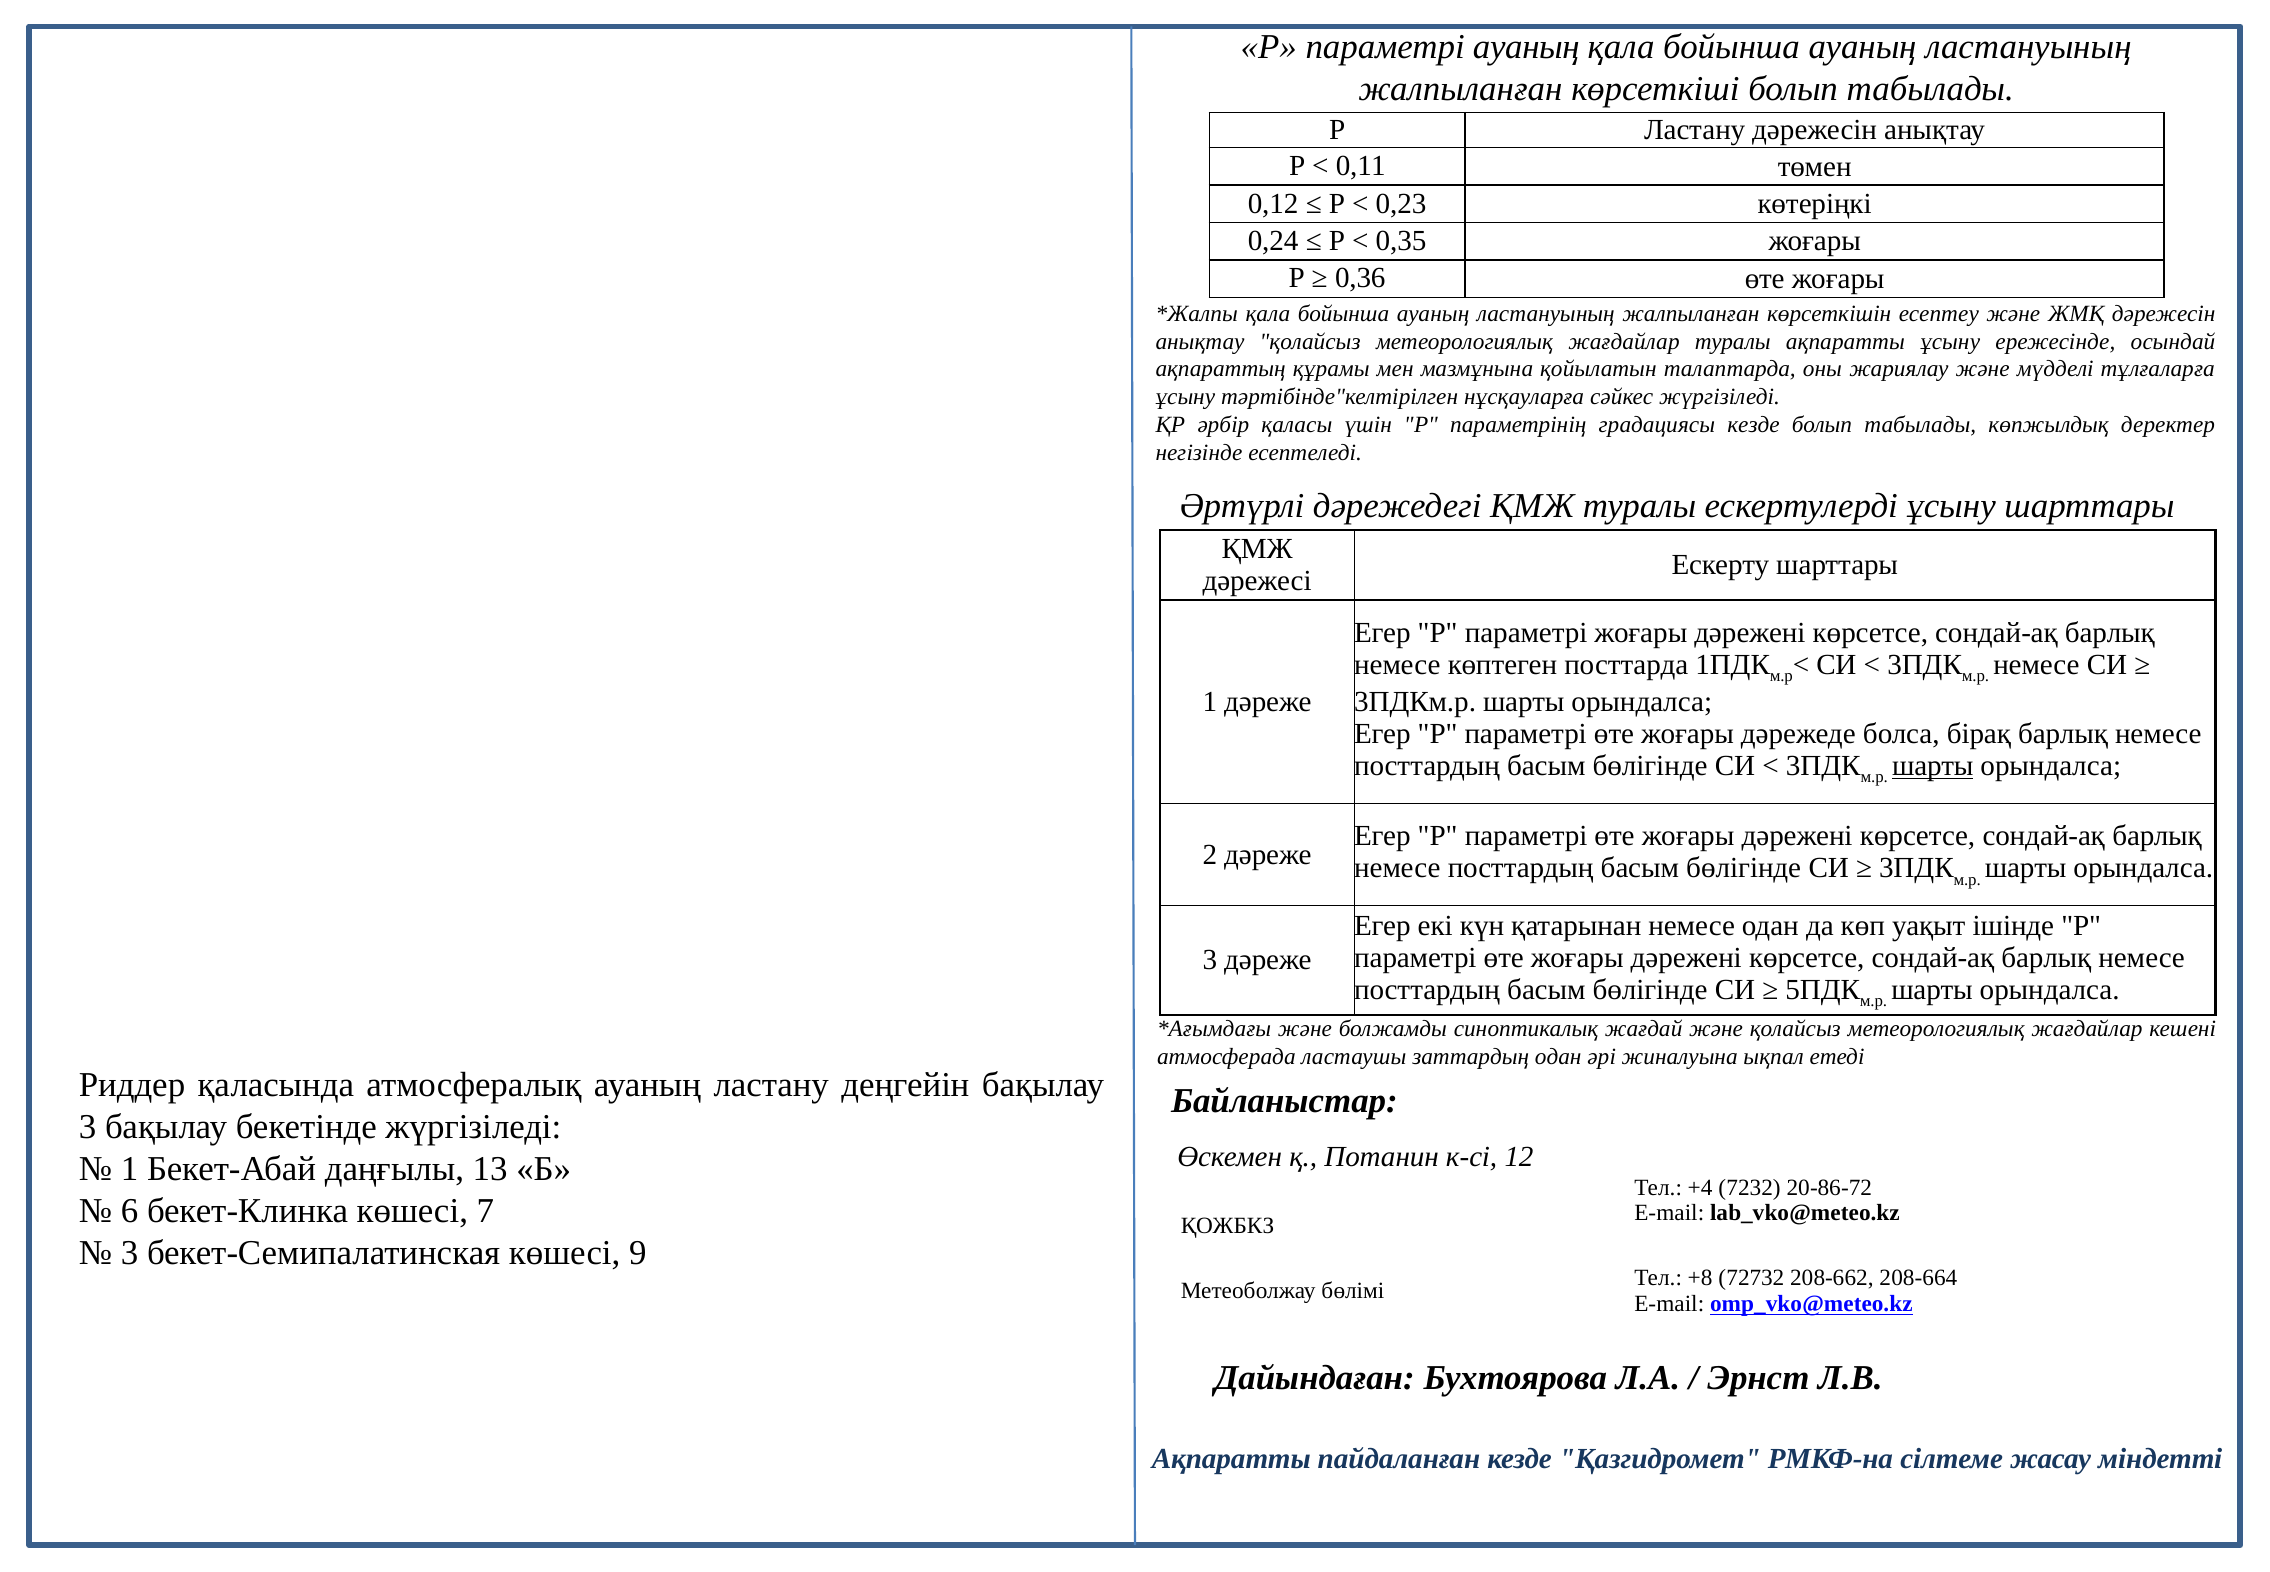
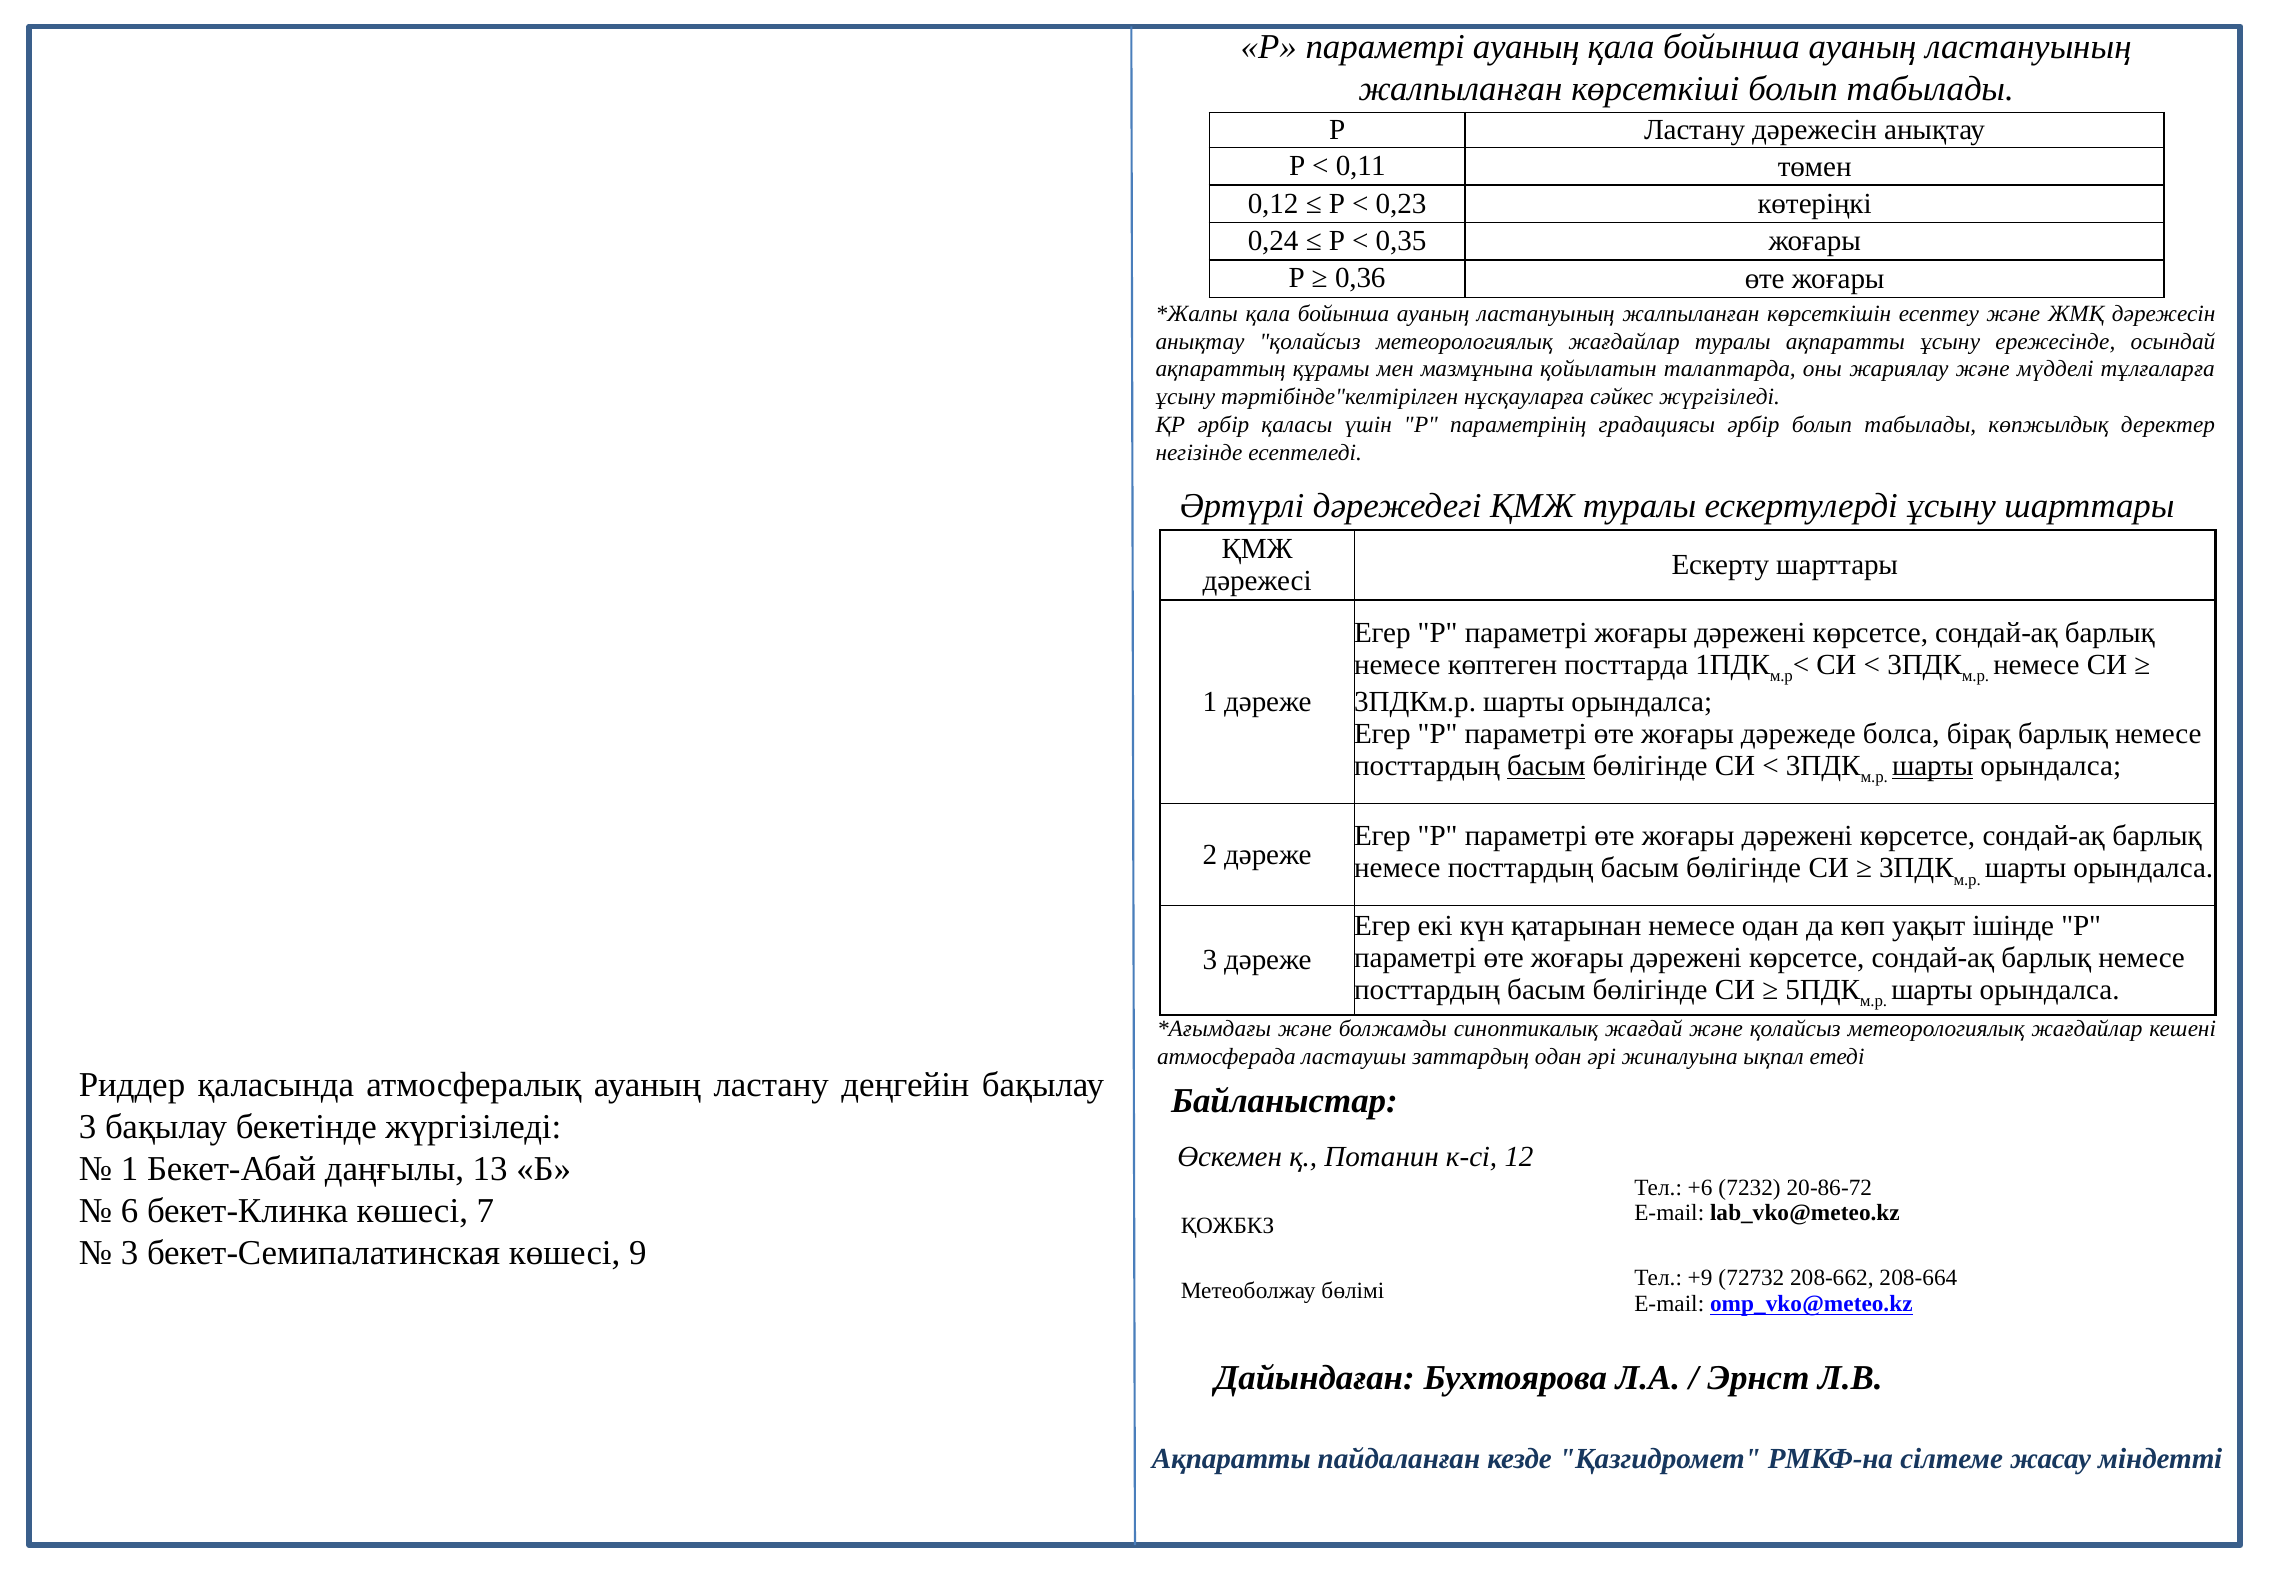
градациясы кезде: кезде -> әрбір
басым at (1546, 766) underline: none -> present
+4: +4 -> +6
+8: +8 -> +9
